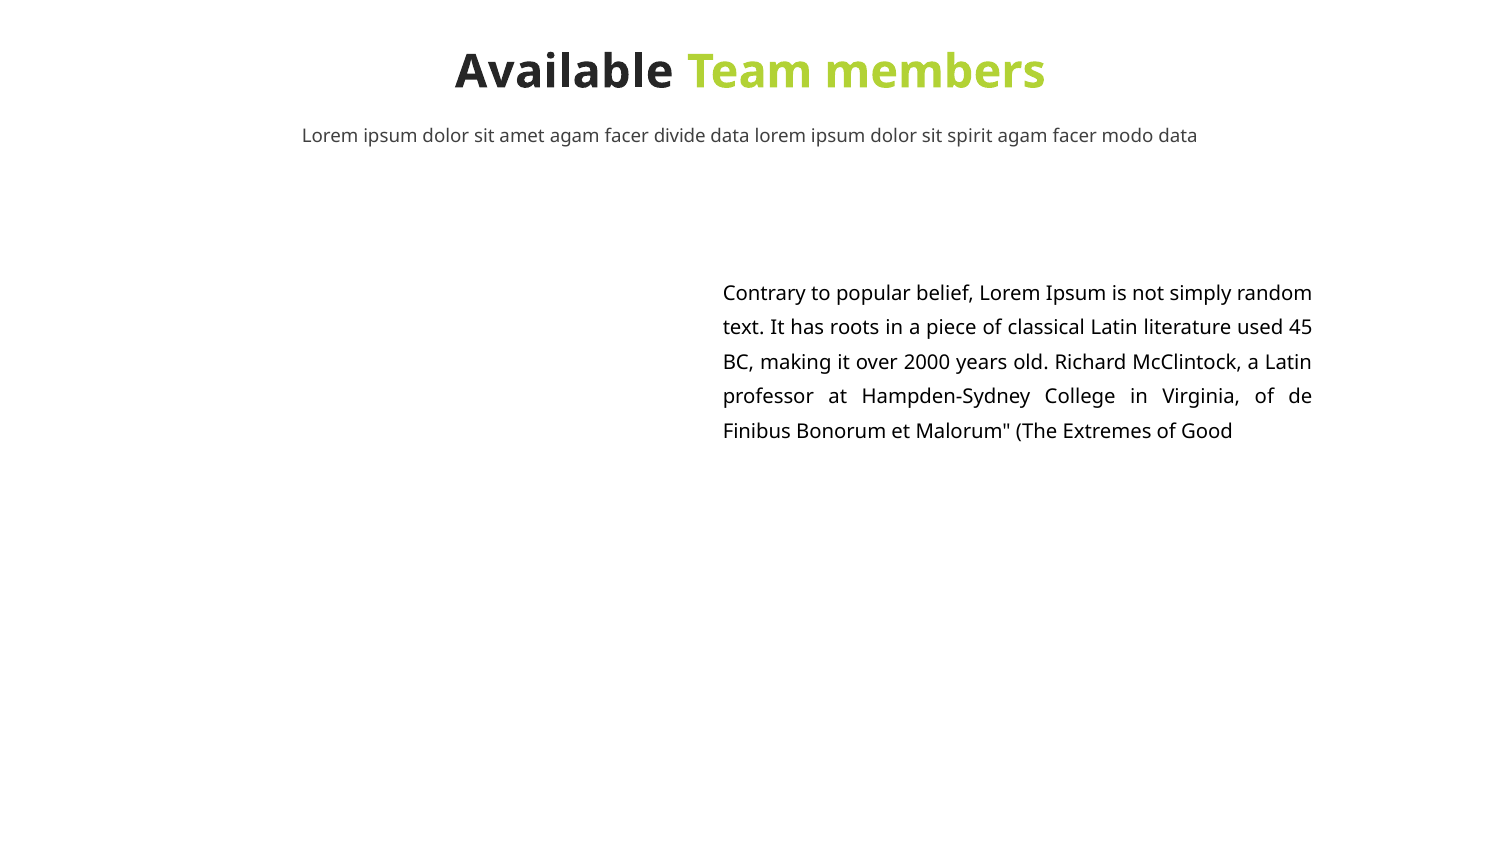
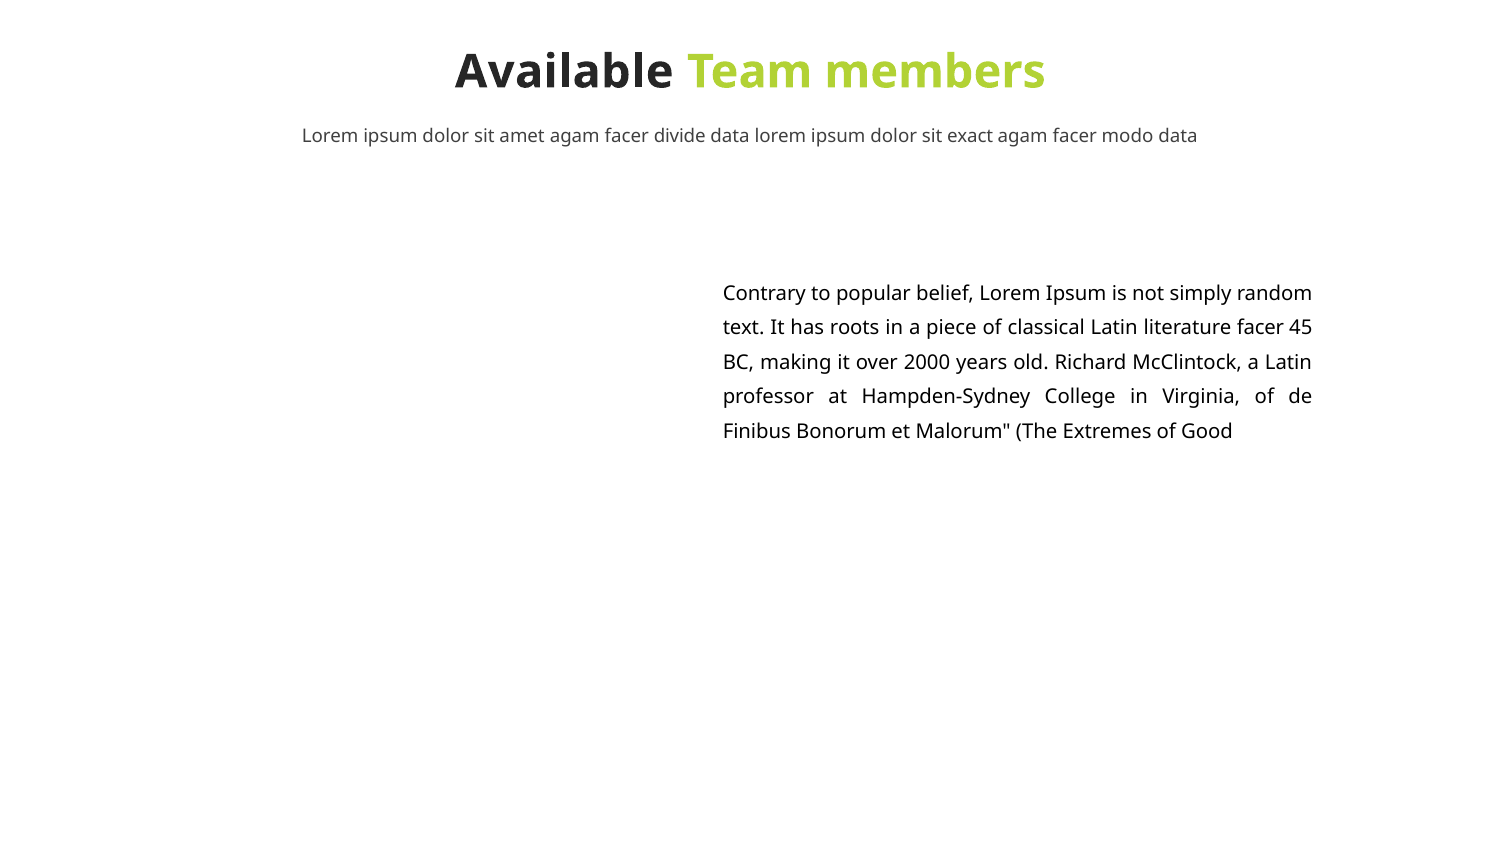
spirit: spirit -> exact
literature used: used -> facer
